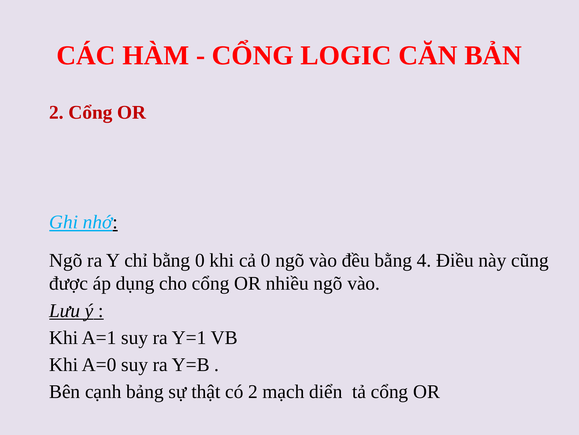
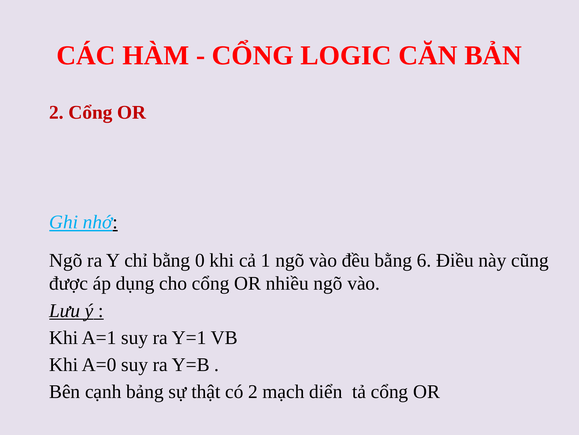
cả 0: 0 -> 1
4: 4 -> 6
